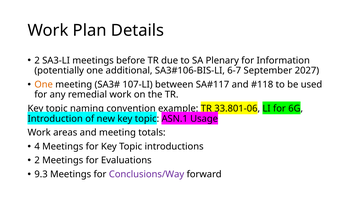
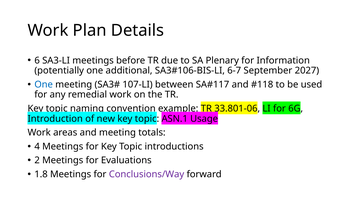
2 at (37, 61): 2 -> 6
One at (44, 85) colour: orange -> blue
9.3: 9.3 -> 1.8
